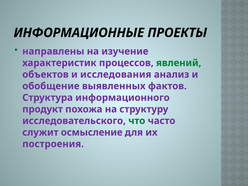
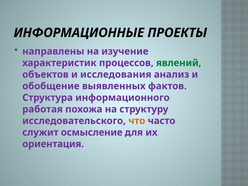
продукт: продукт -> работая
что colour: green -> orange
построения: построения -> ориентация
